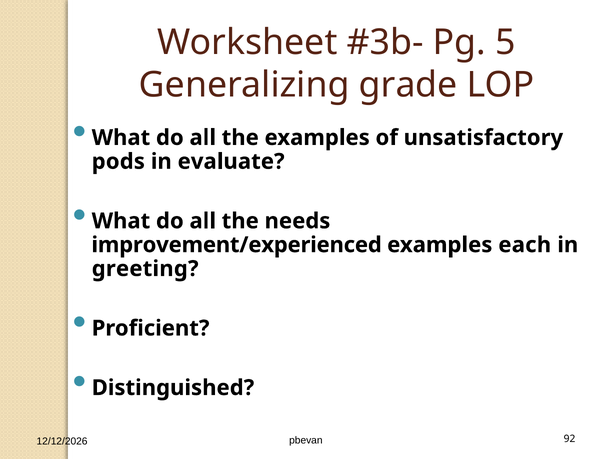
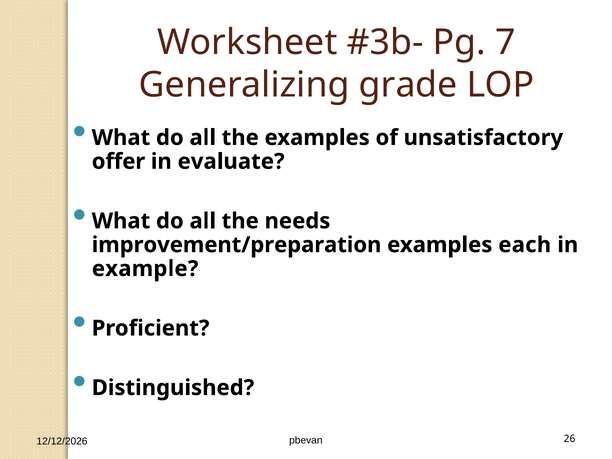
5: 5 -> 7
pods: pods -> offer
improvement/experienced: improvement/experienced -> improvement/preparation
greeting: greeting -> example
92: 92 -> 26
